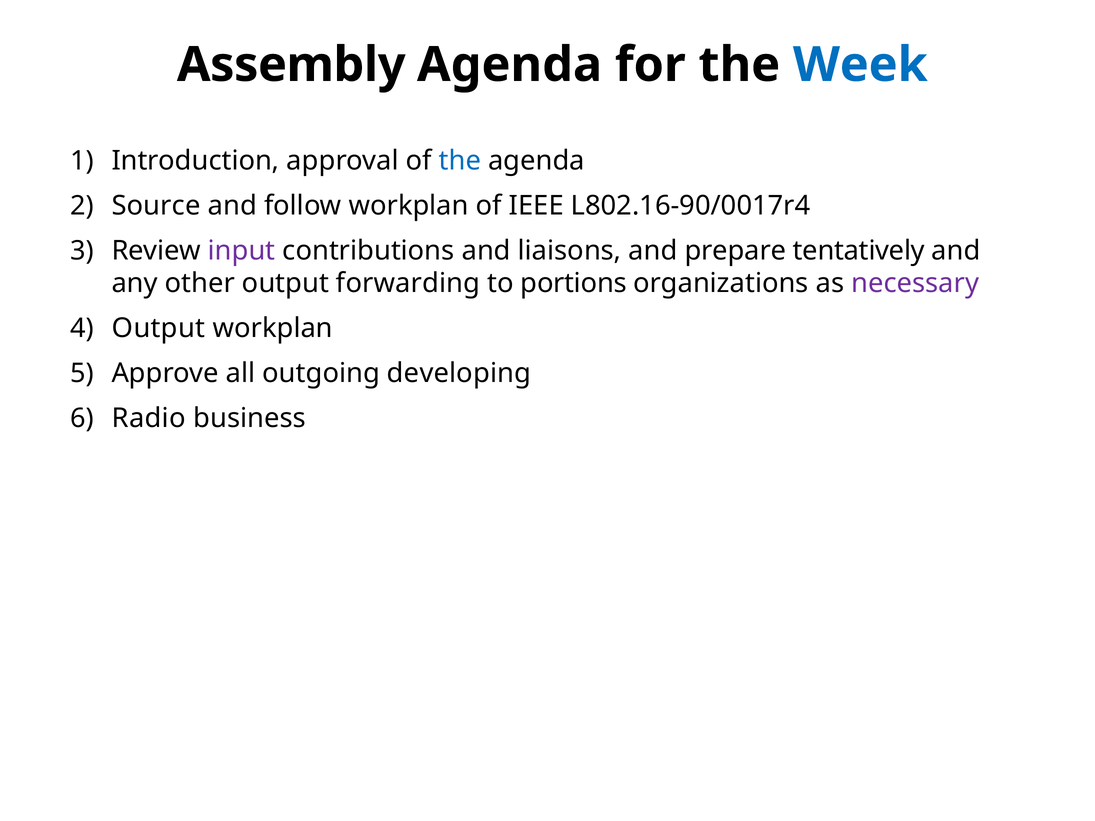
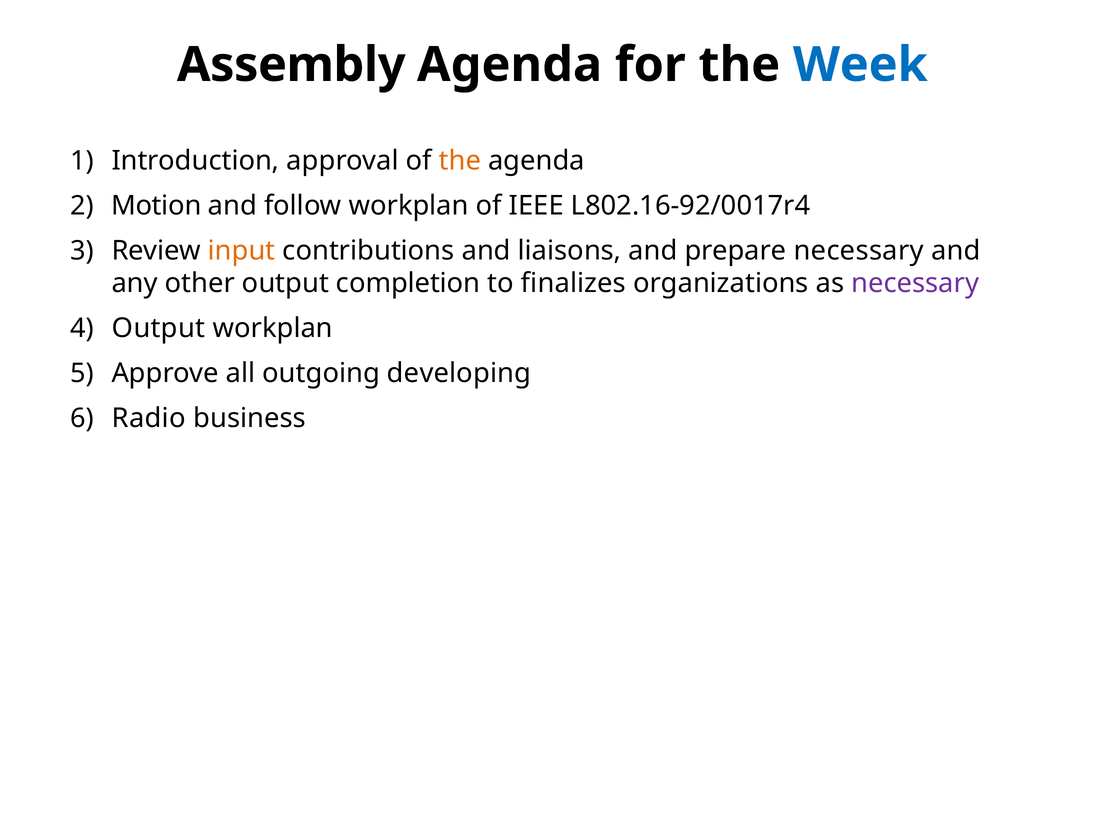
the at (460, 161) colour: blue -> orange
Source: Source -> Motion
L802.16-90/0017r4: L802.16-90/0017r4 -> L802.16-92/0017r4
input colour: purple -> orange
prepare tentatively: tentatively -> necessary
forwarding: forwarding -> completion
portions: portions -> finalizes
